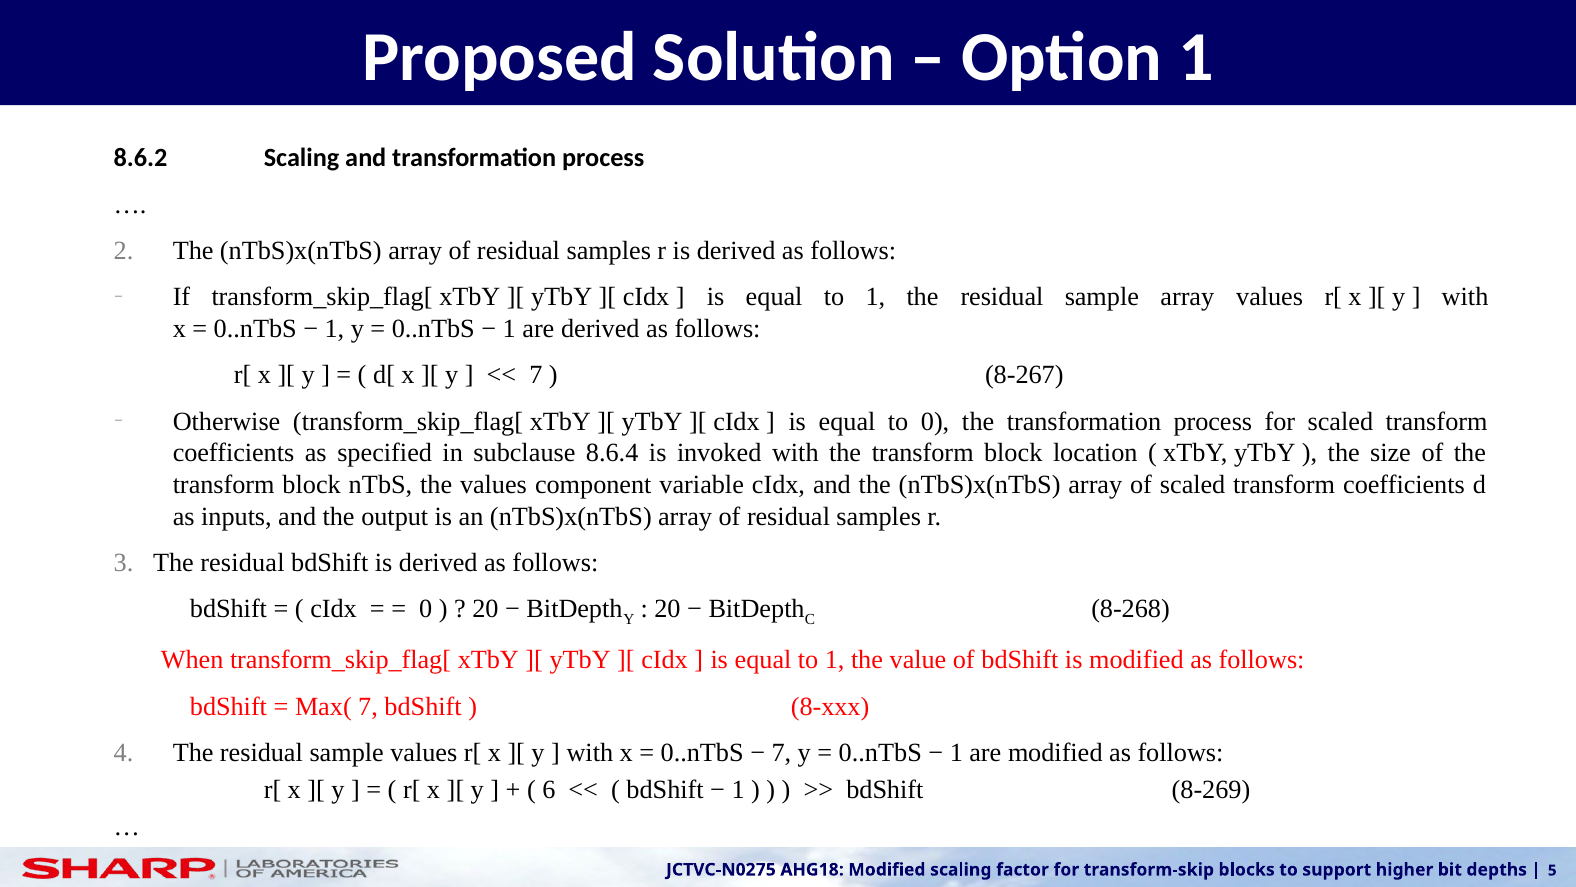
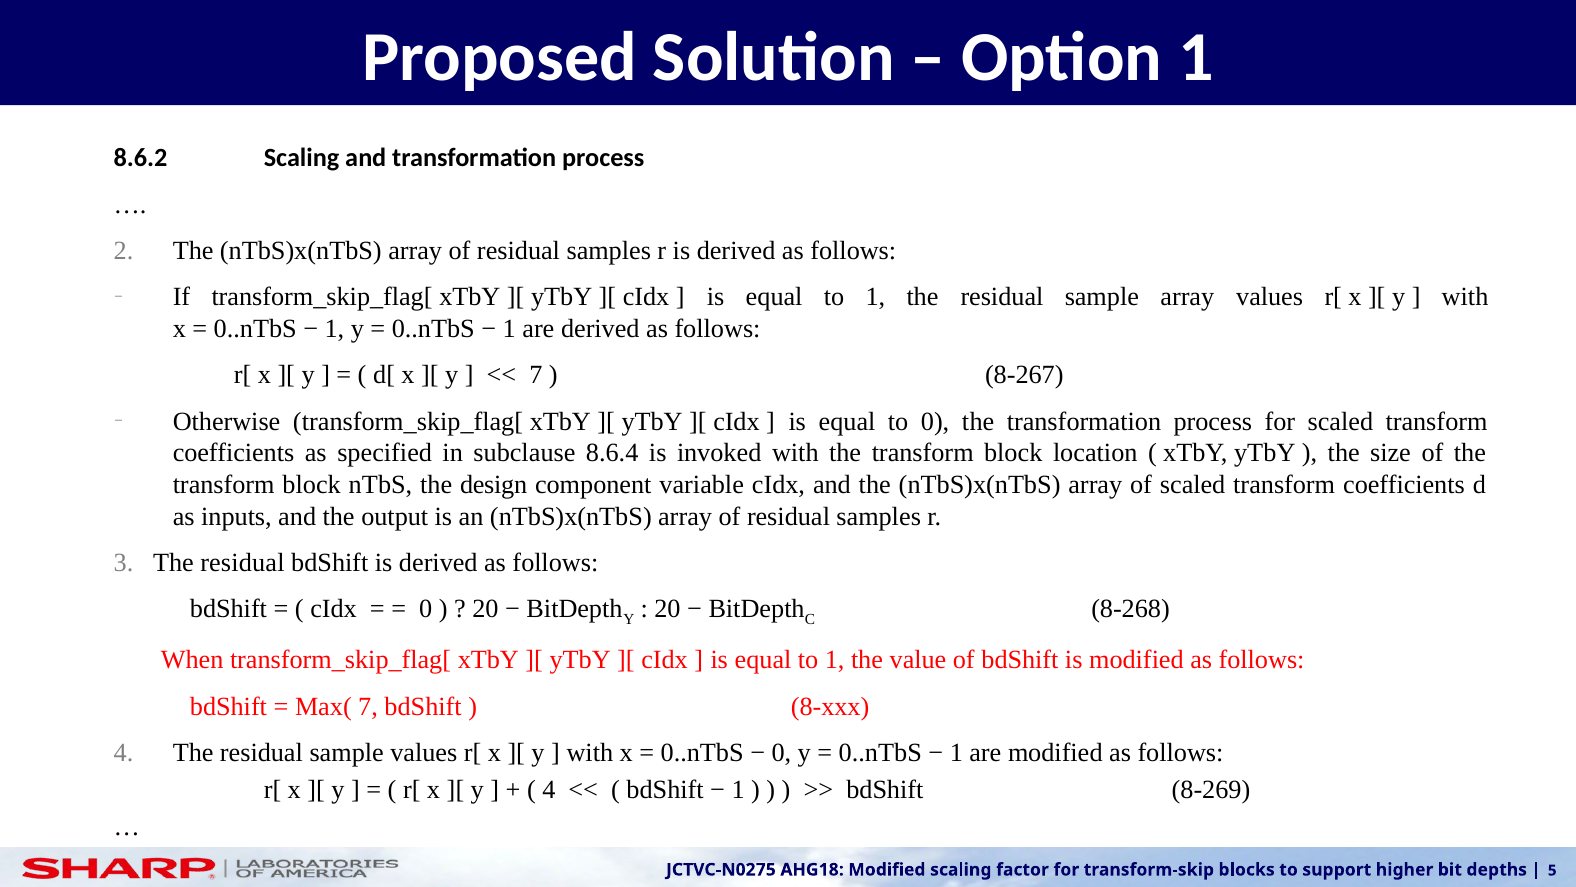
the values: values -> design
7 at (781, 752): 7 -> 0
6 at (549, 789): 6 -> 4
